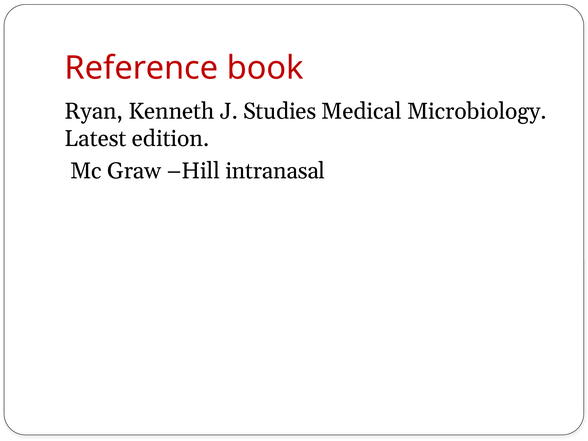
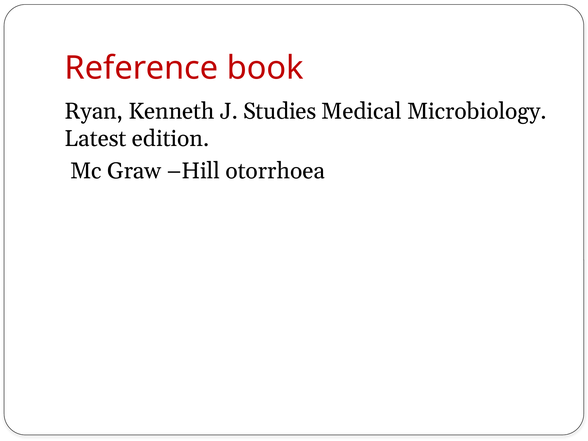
intranasal: intranasal -> otorrhoea
